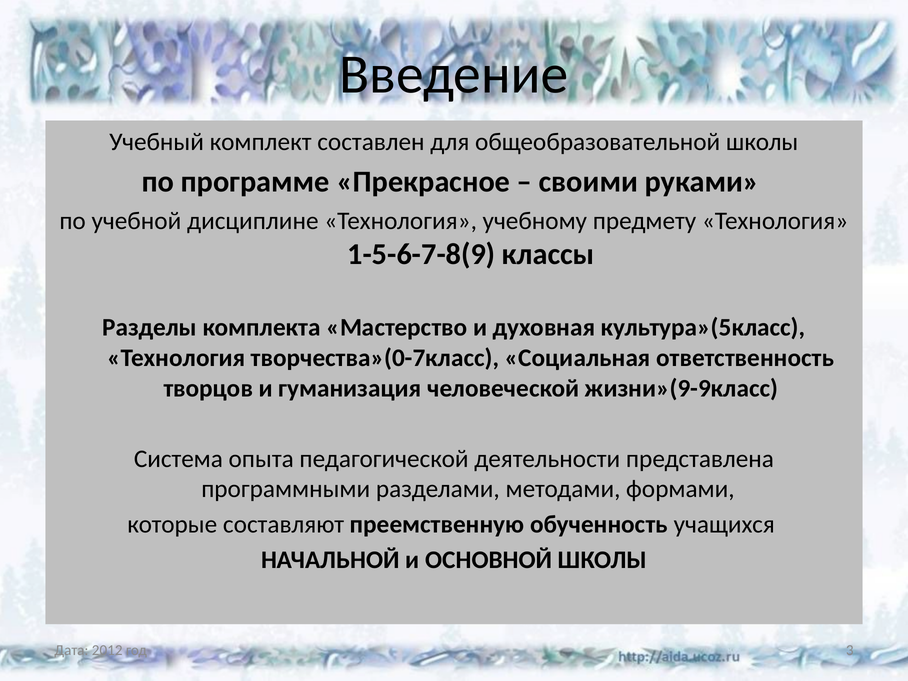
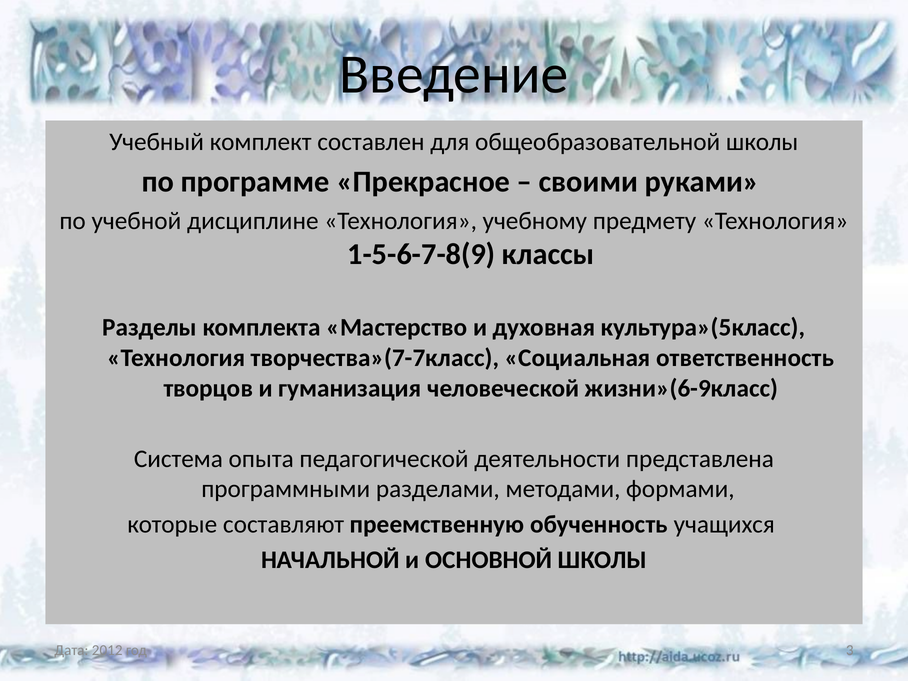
творчества»(0-7класс: творчества»(0-7класс -> творчества»(7-7класс
жизни»(9-9класс: жизни»(9-9класс -> жизни»(6-9класс
